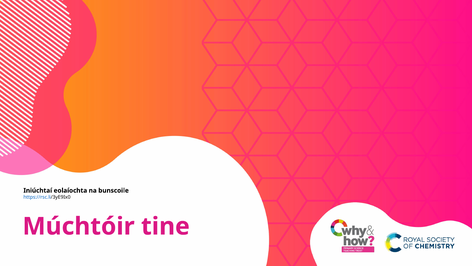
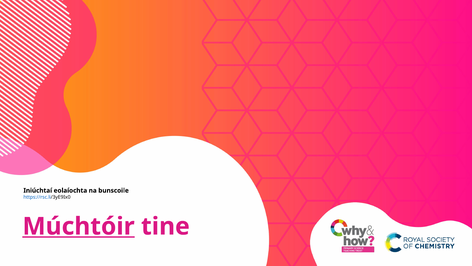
Múchtóir underline: none -> present
